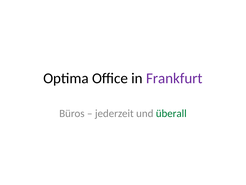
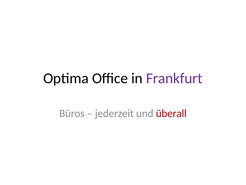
überall colour: green -> red
